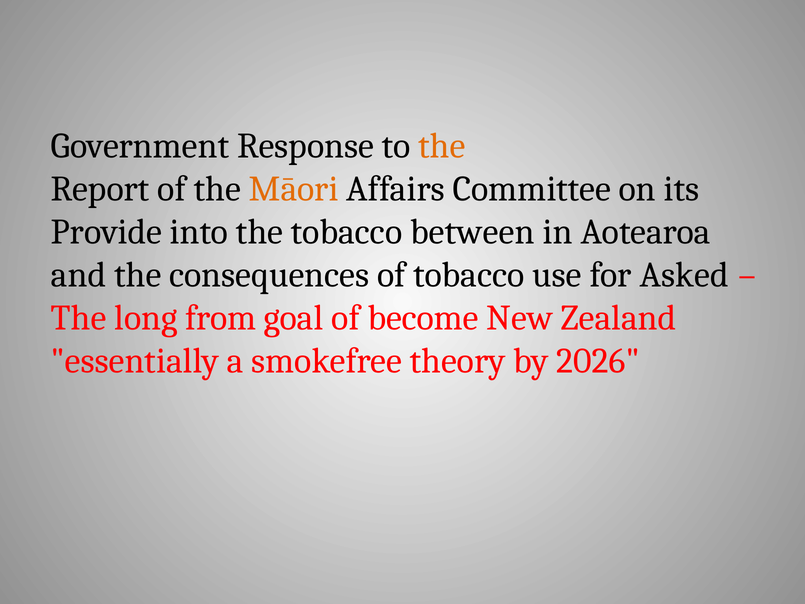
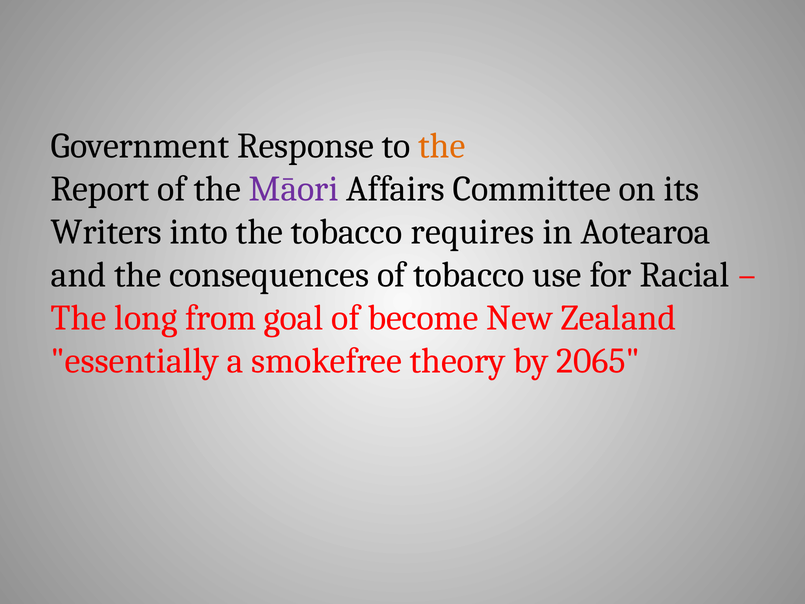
Māori colour: orange -> purple
Provide: Provide -> Writers
between: between -> requires
Asked: Asked -> Racial
2026: 2026 -> 2065
